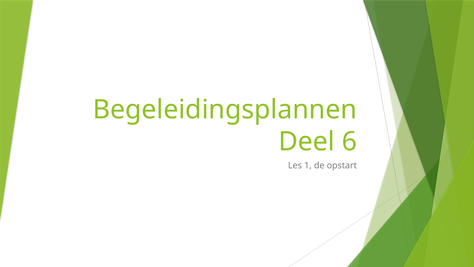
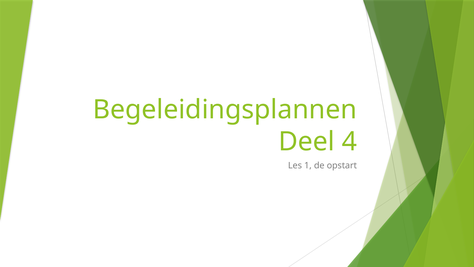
6: 6 -> 4
